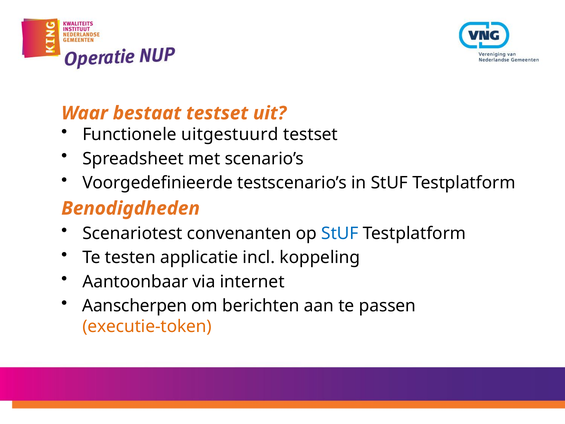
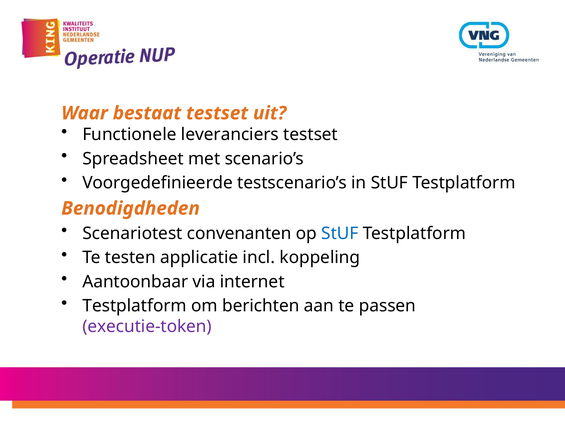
uitgestuurd: uitgestuurd -> leveranciers
Aanscherpen at (135, 306): Aanscherpen -> Testplatform
executie-token colour: orange -> purple
